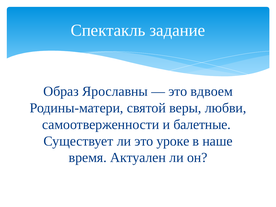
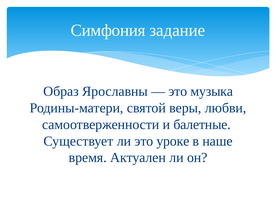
Спектакль: Спектакль -> Симфония
вдвоем: вдвоем -> музыка
